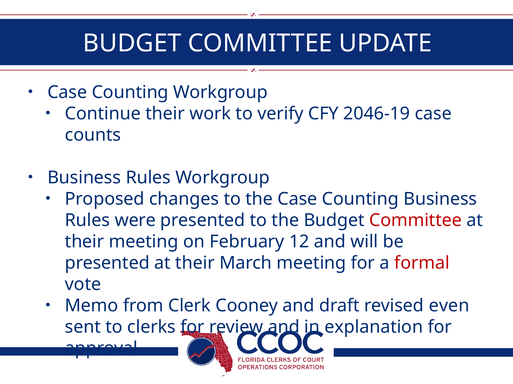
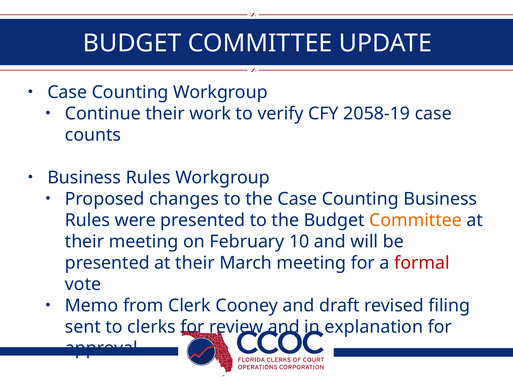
2046-19: 2046-19 -> 2058-19
Committee at (416, 221) colour: red -> orange
12: 12 -> 10
even: even -> filing
